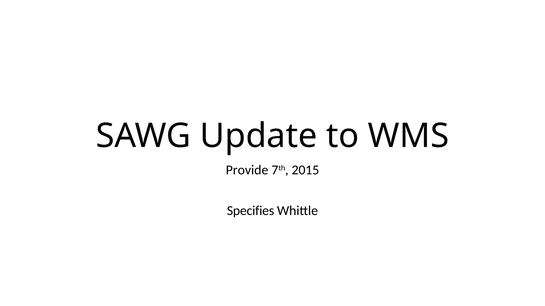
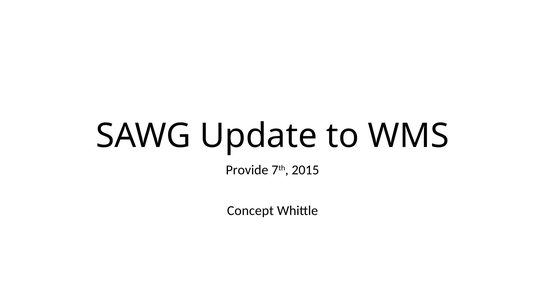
Specifies: Specifies -> Concept
